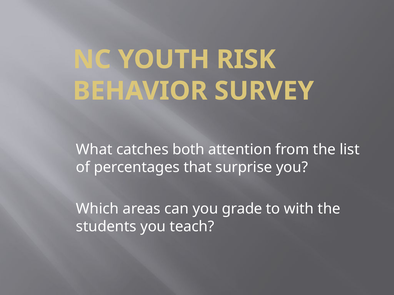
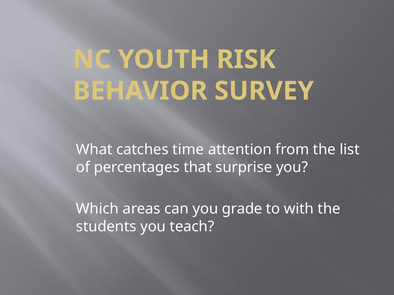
both: both -> time
